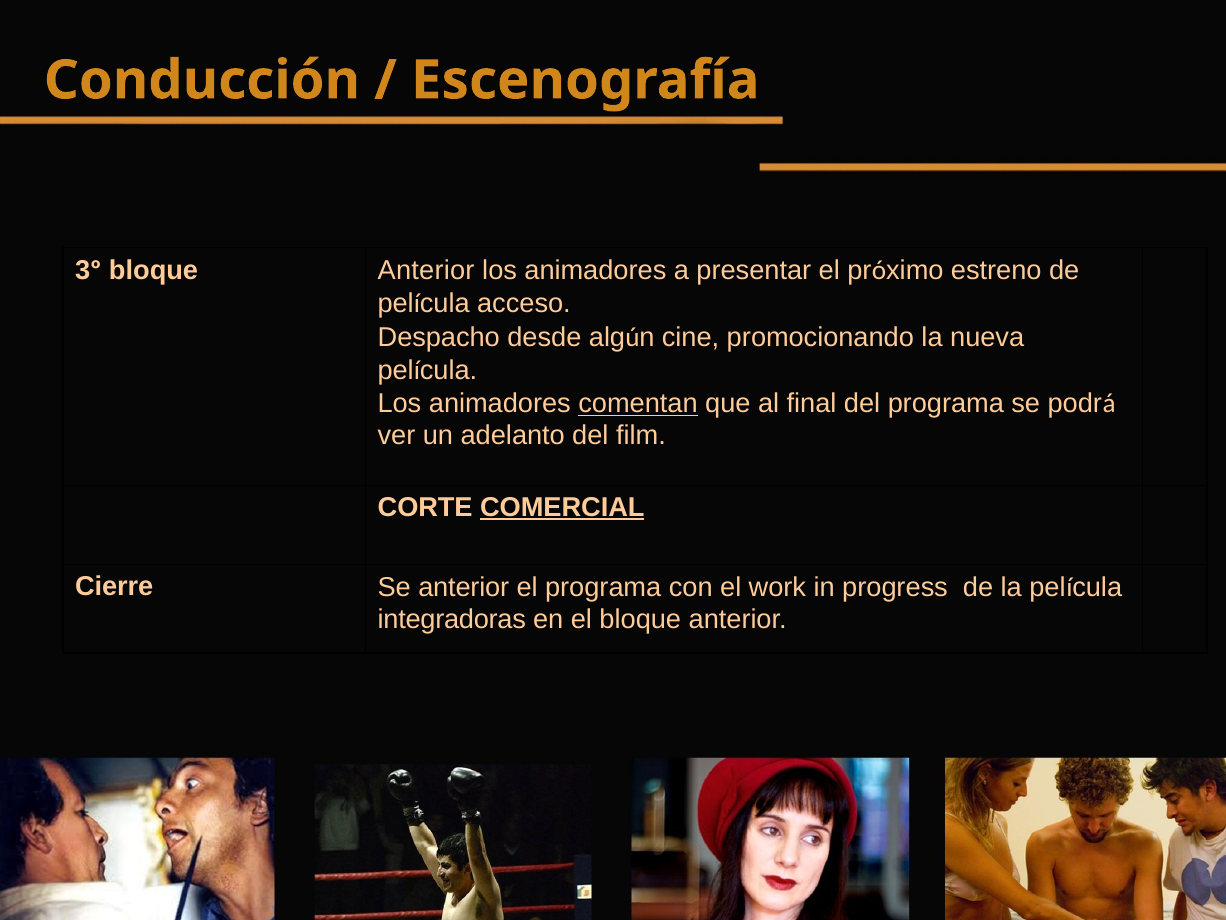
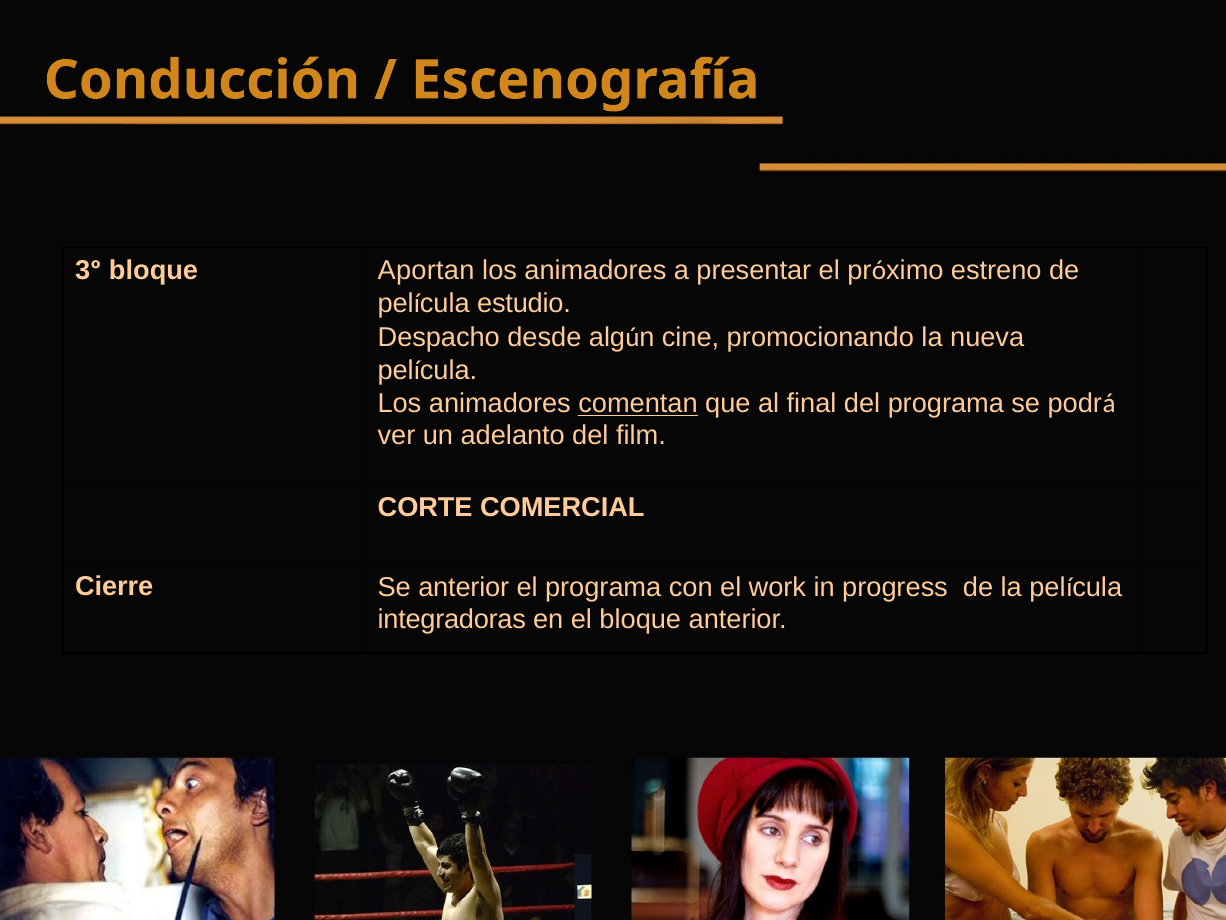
3º bloque Anterior: Anterior -> Aportan
acceso: acceso -> estudio
COMERCIAL underline: present -> none
